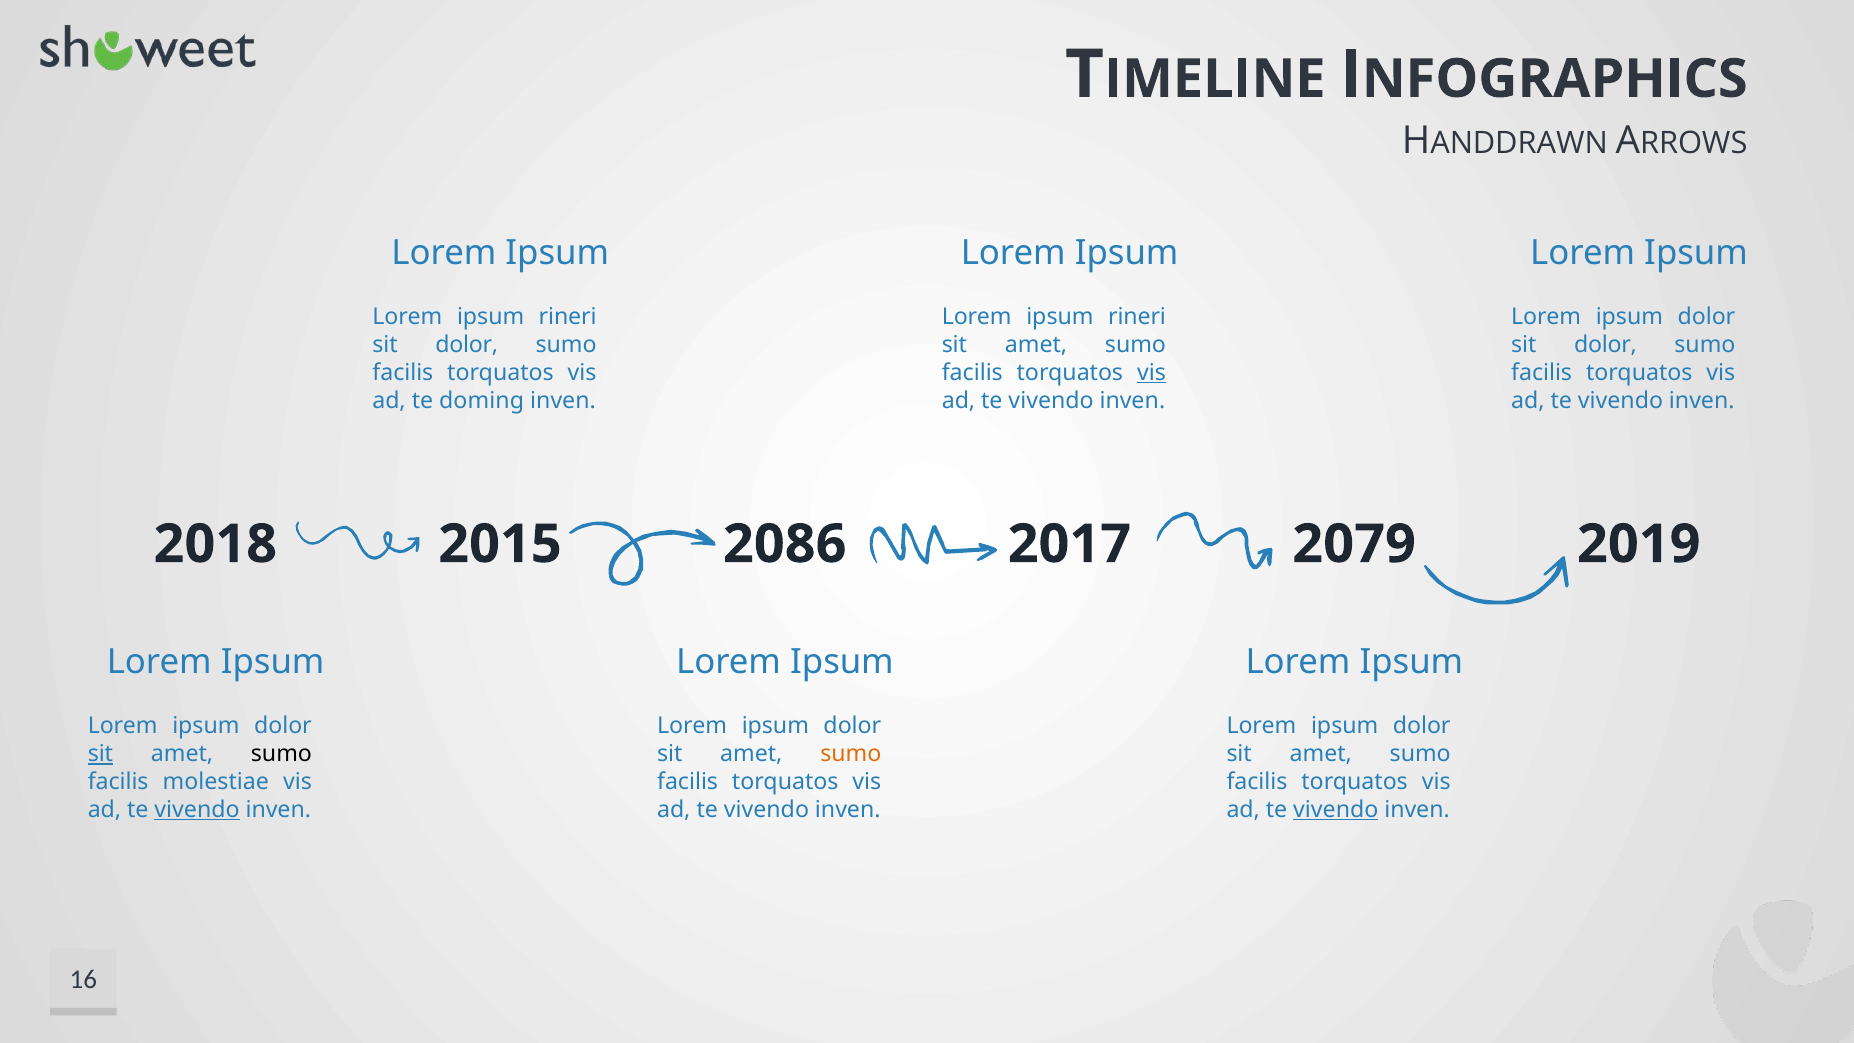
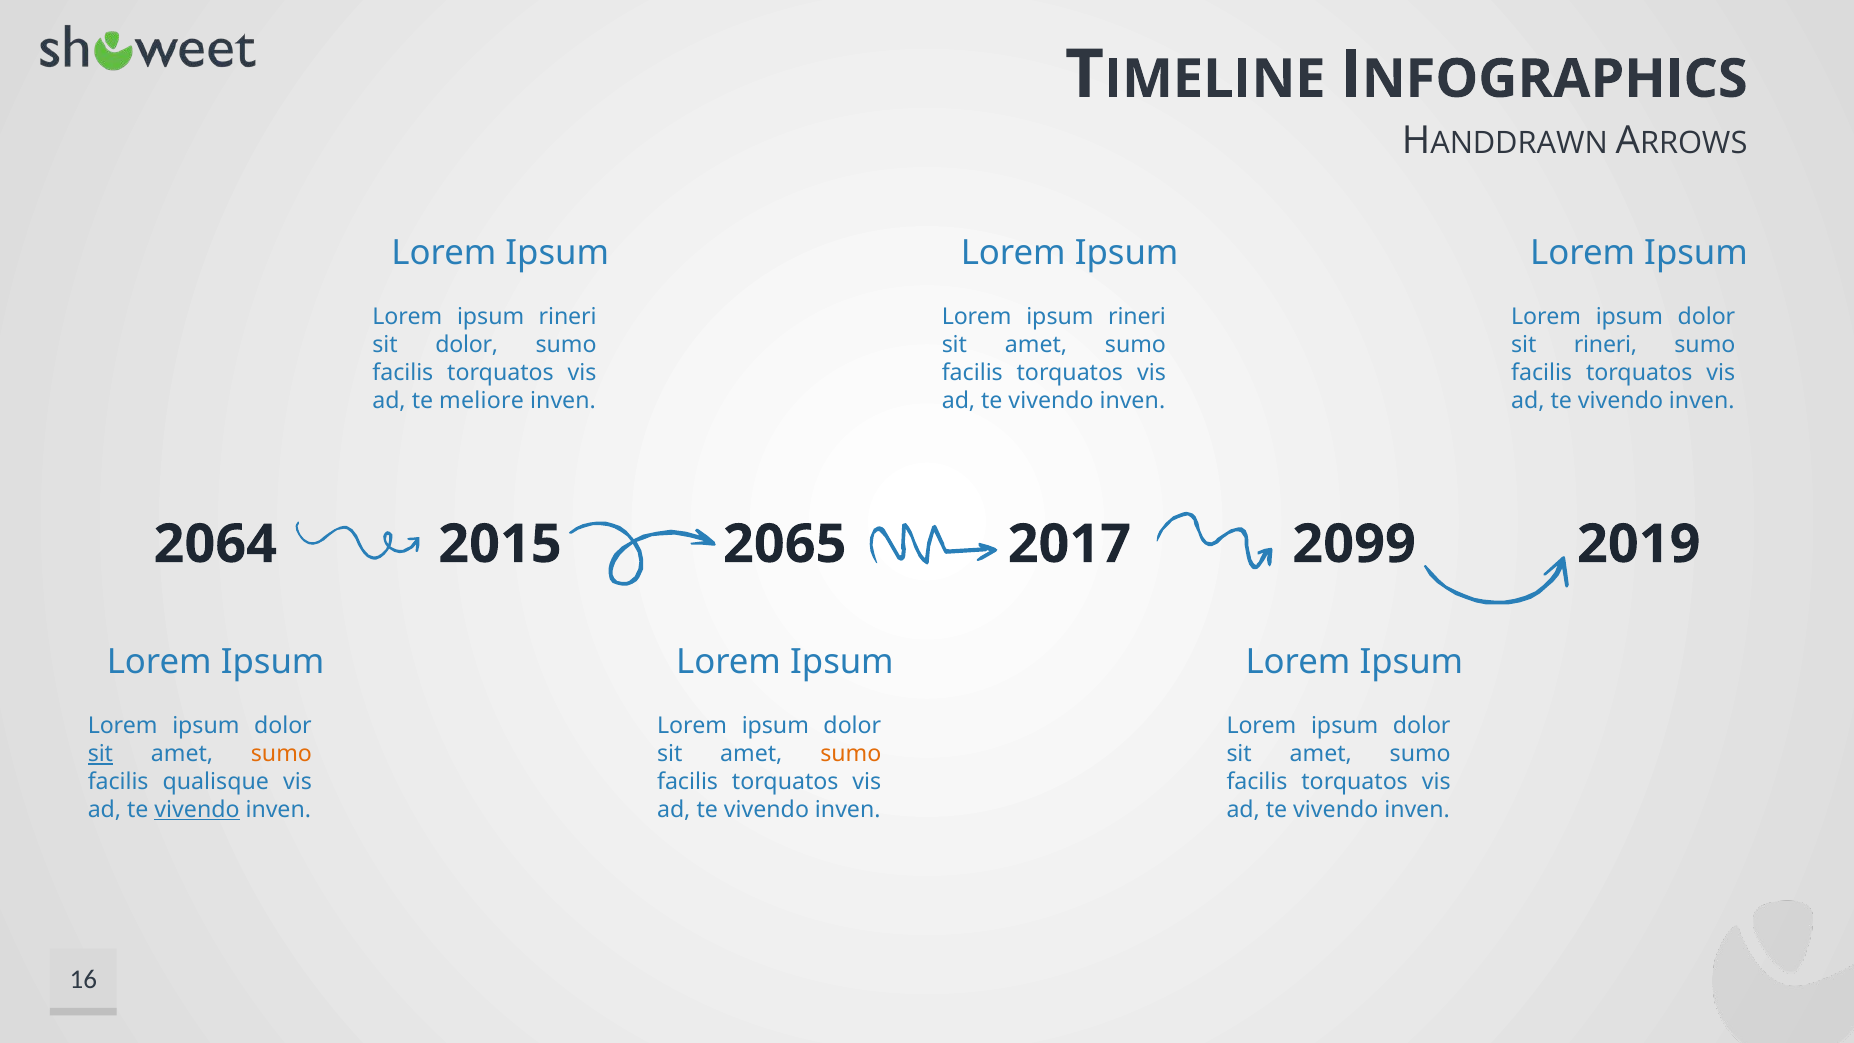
dolor at (1605, 345): dolor -> rineri
vis at (1152, 372) underline: present -> none
doming: doming -> meliore
2018: 2018 -> 2064
2086: 2086 -> 2065
2079: 2079 -> 2099
sumo at (281, 754) colour: black -> orange
molestiae: molestiae -> qualisque
vivendo at (1336, 810) underline: present -> none
